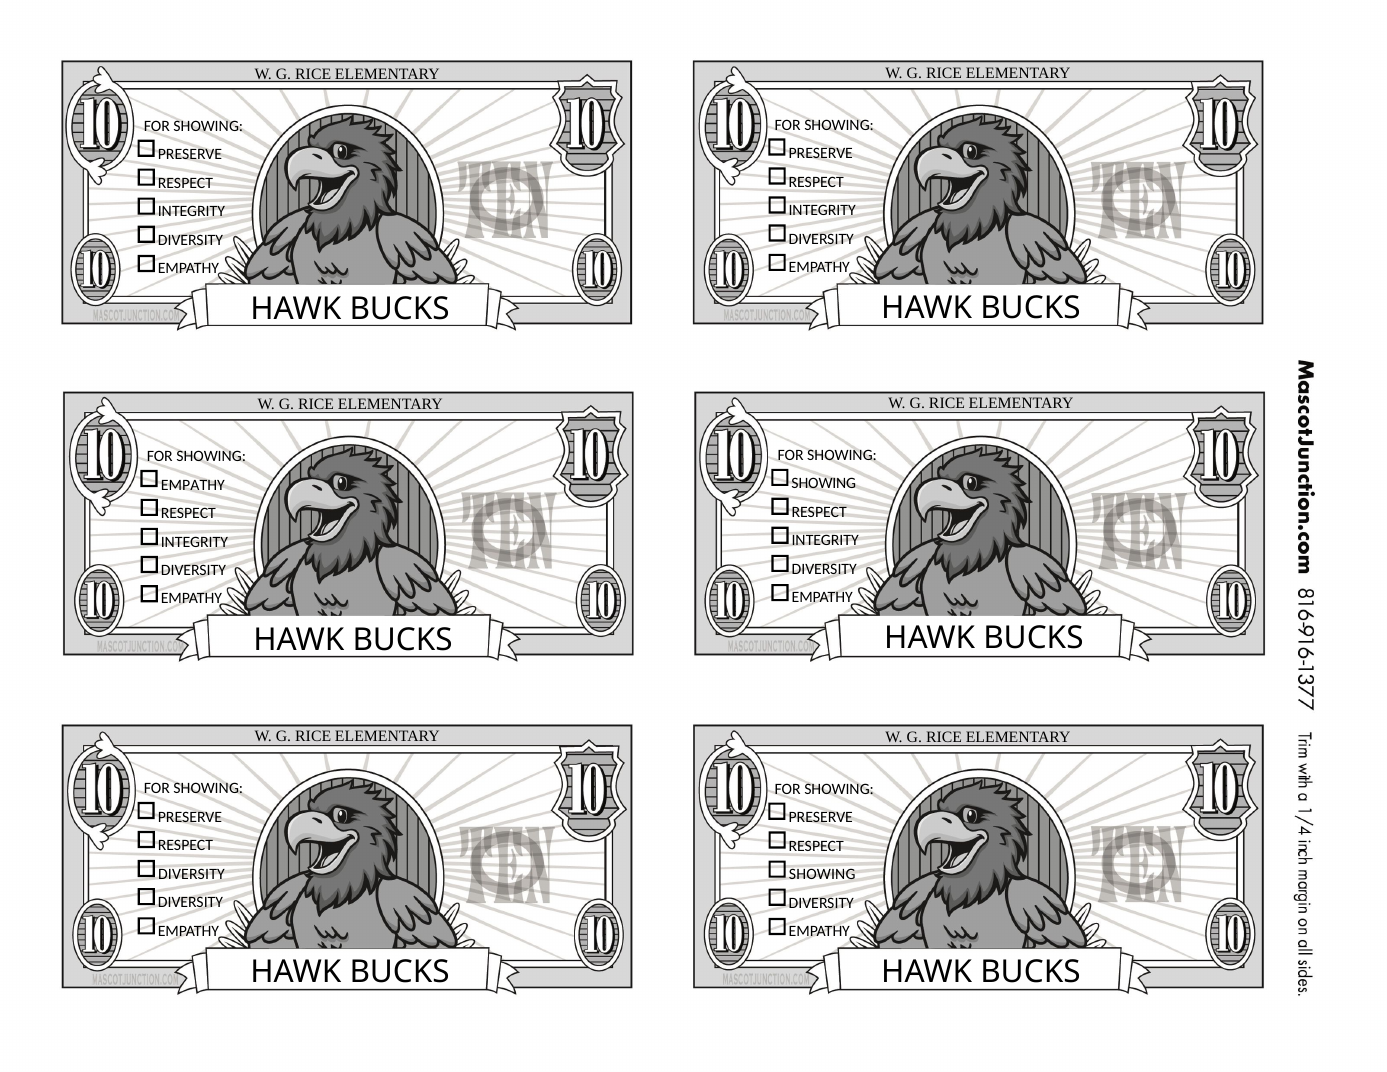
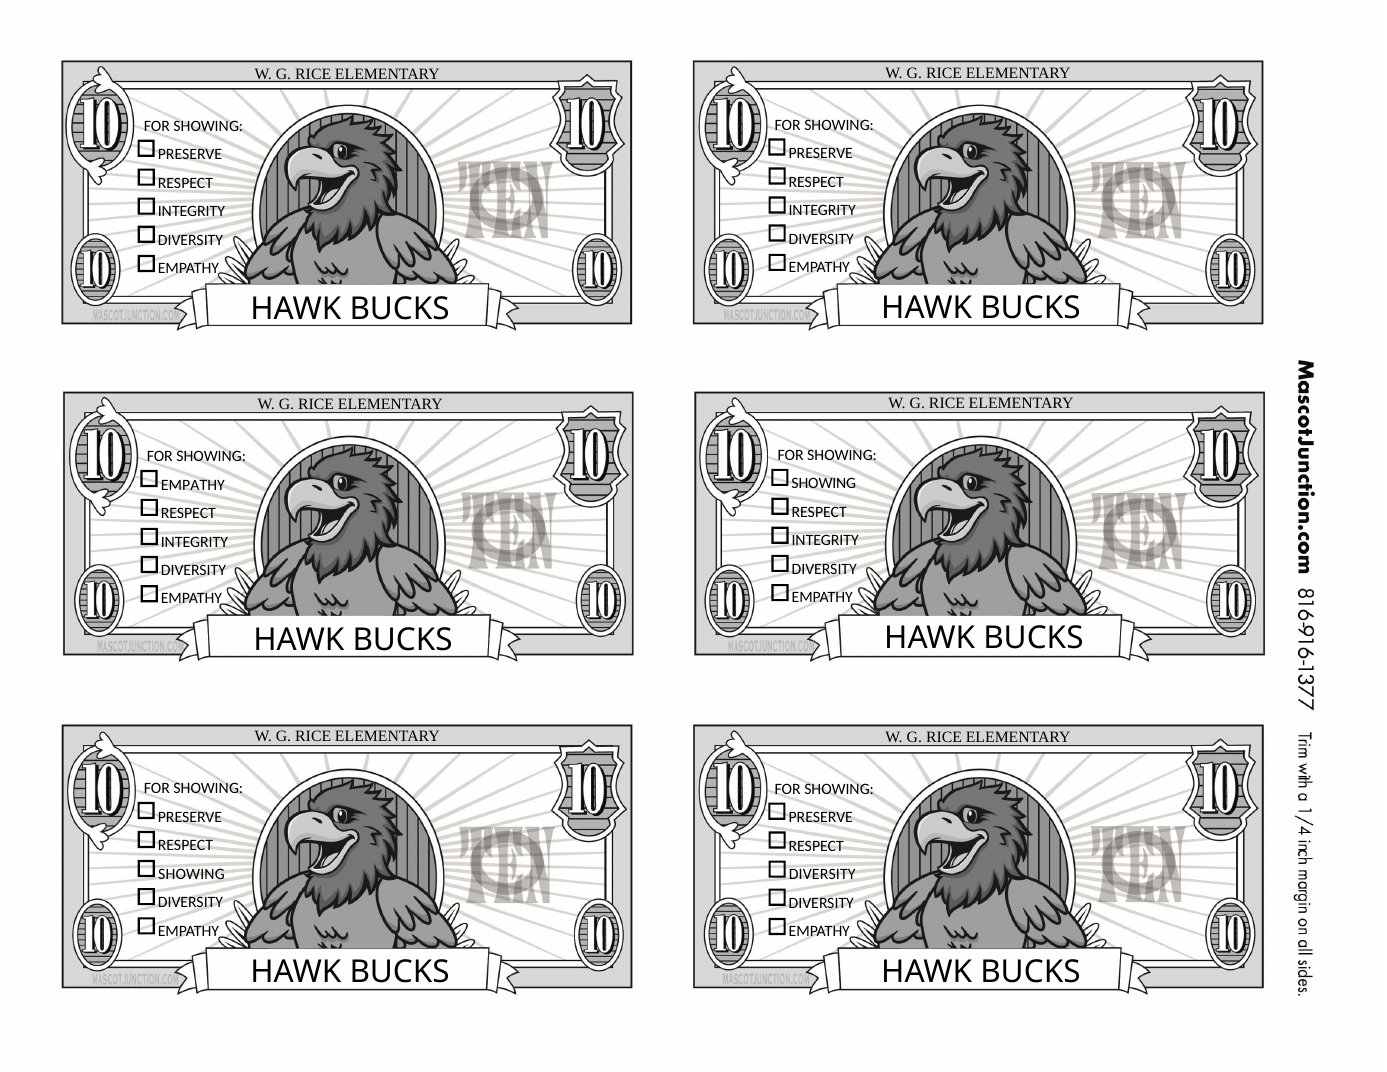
DIVERSITY at (191, 874): DIVERSITY -> SHOWING
SHOWING at (822, 874): SHOWING -> DIVERSITY
